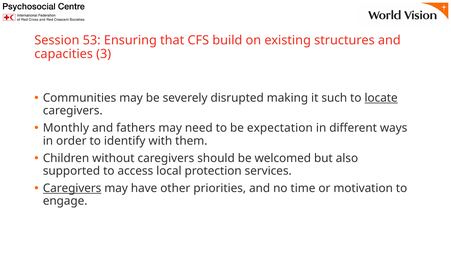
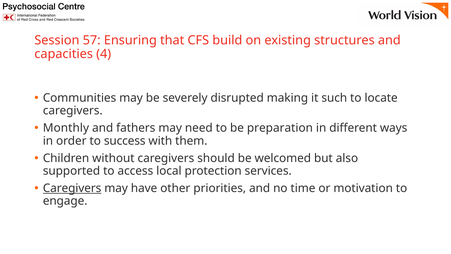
53: 53 -> 57
3: 3 -> 4
locate underline: present -> none
expectation: expectation -> preparation
identify: identify -> success
